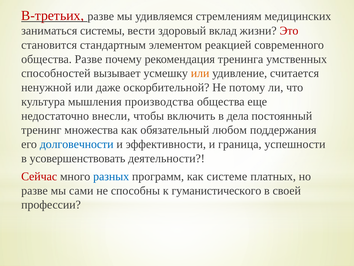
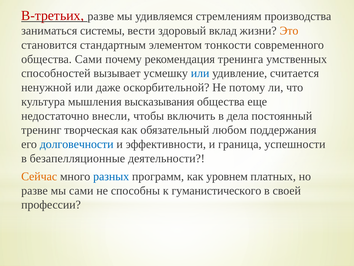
медицинских: медицинских -> производства
Это colour: red -> orange
реакцией: реакцией -> тонкости
общества Разве: Разве -> Сами
или at (200, 73) colour: orange -> blue
производства: производства -> высказывания
множества: множества -> творческая
усовершенствовать: усовершенствовать -> безапелляционные
Сейчас colour: red -> orange
системе: системе -> уровнем
